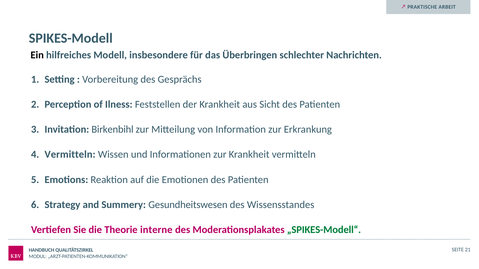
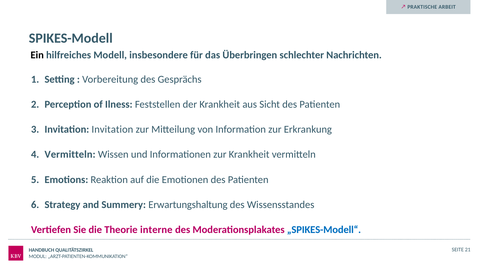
Invitation Birkenbihl: Birkenbihl -> Invitation
Gesundheitswesen: Gesundheitswesen -> Erwartungshaltung
„SPIKES-Modell“ colour: green -> blue
